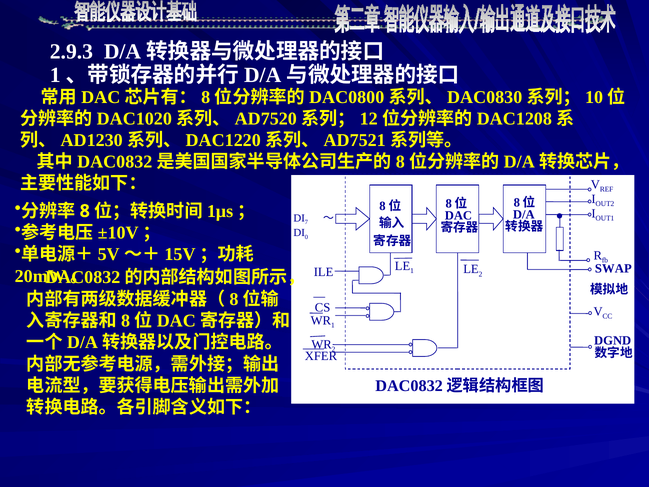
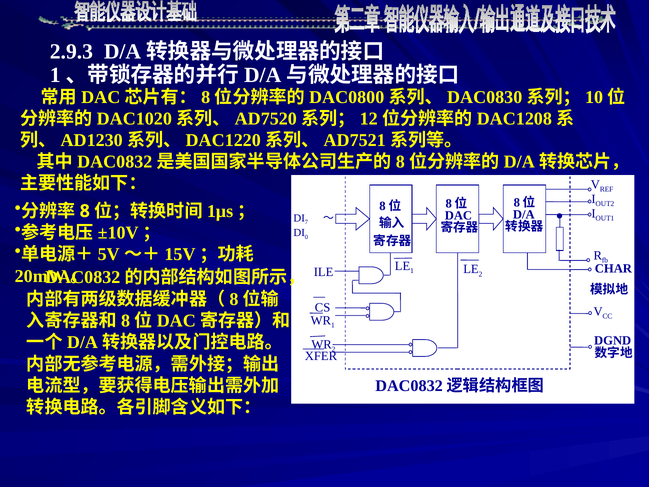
SWAP: SWAP -> CHAR
